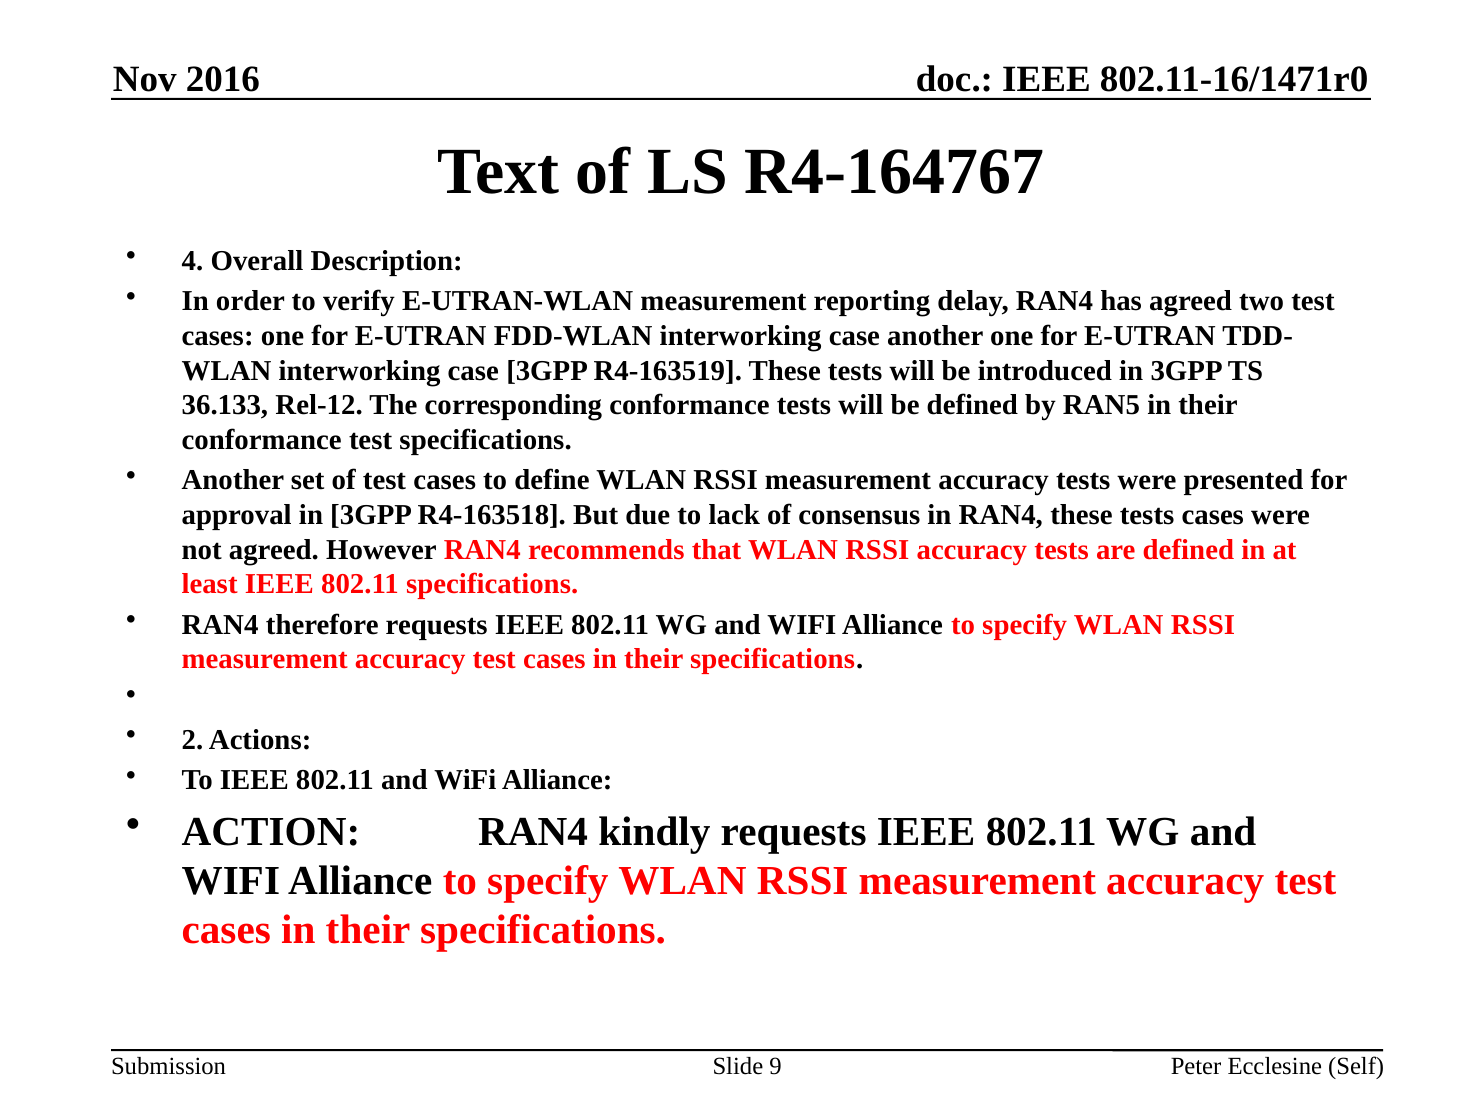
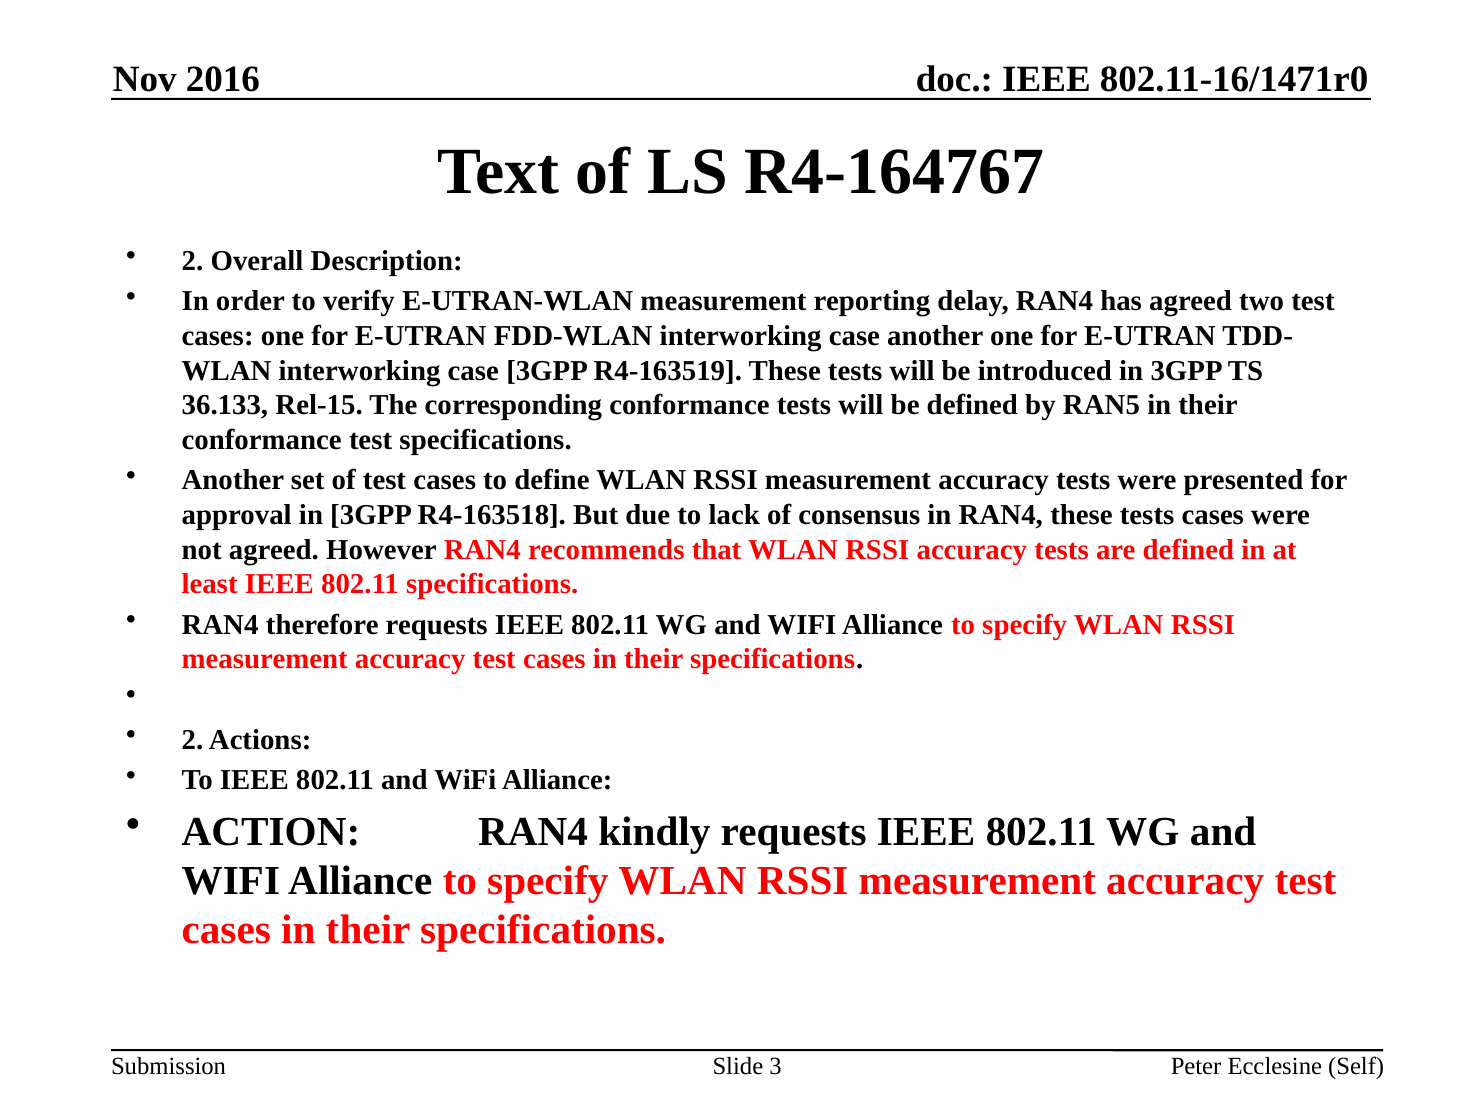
4 at (192, 261): 4 -> 2
Rel-12: Rel-12 -> Rel-15
9: 9 -> 3
